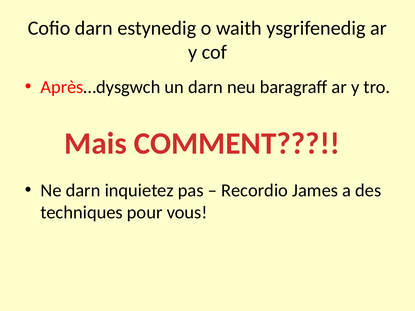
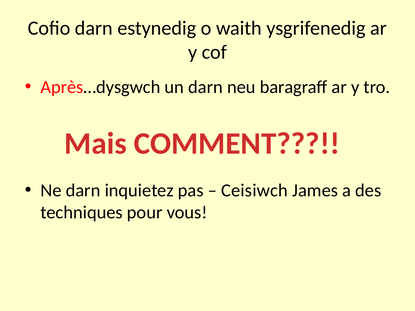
Recordio: Recordio -> Ceisiwch
